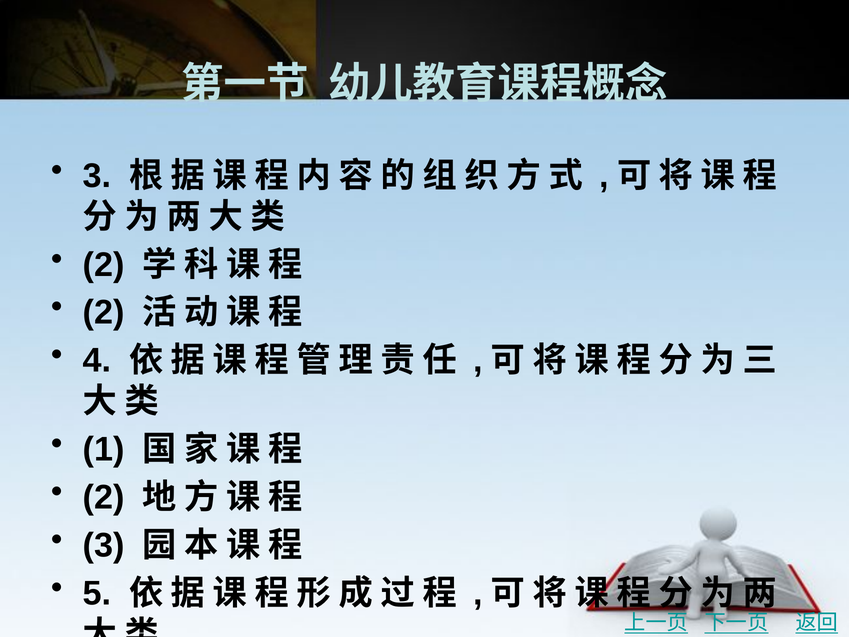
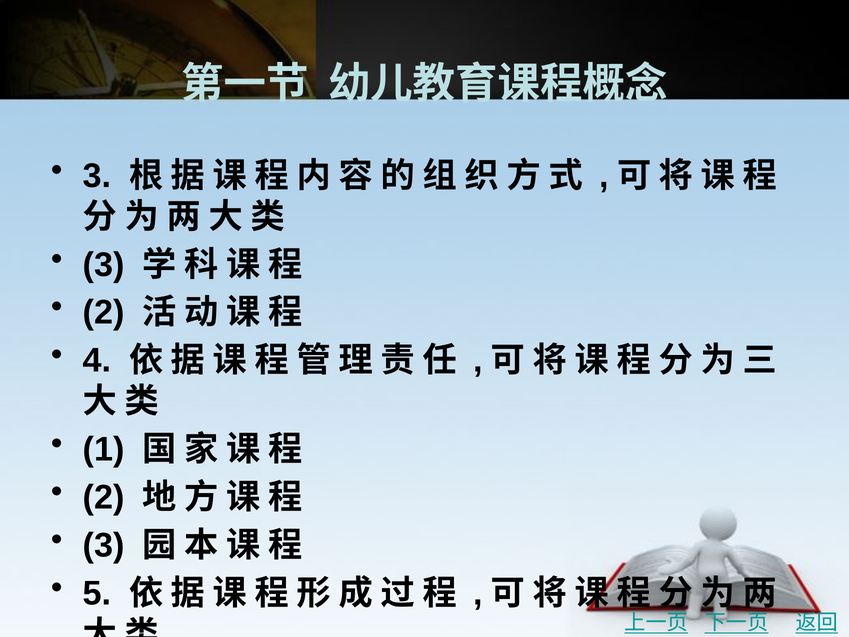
2 at (104, 265): 2 -> 3
